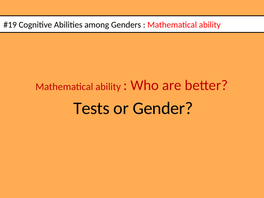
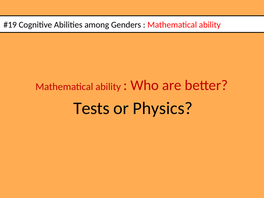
Gender: Gender -> Physics
